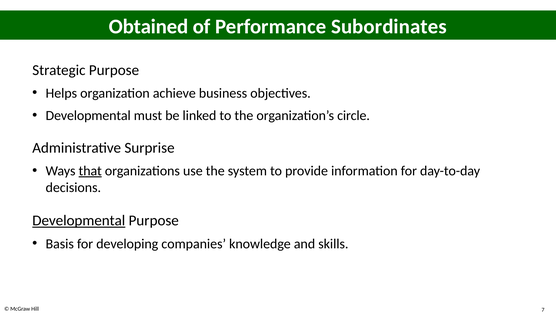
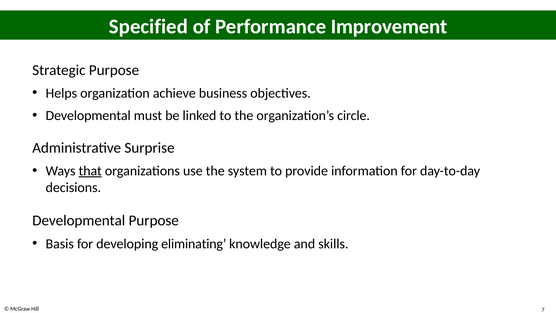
Obtained: Obtained -> Specified
Subordinates: Subordinates -> Improvement
Developmental at (79, 220) underline: present -> none
companies: companies -> eliminating
